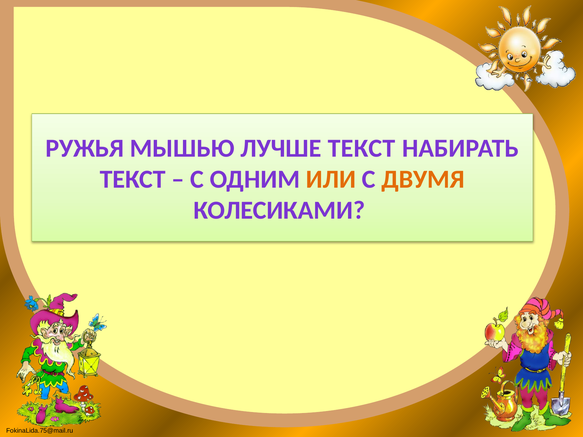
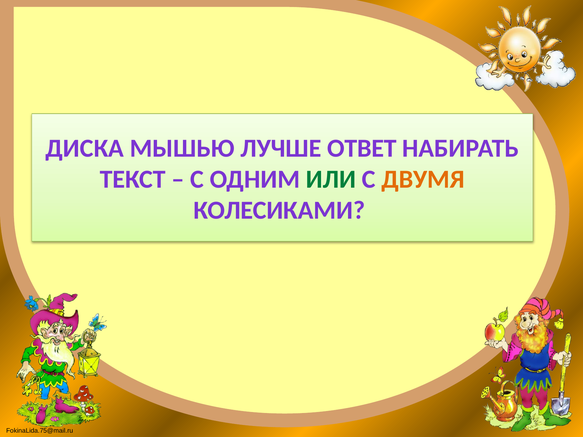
РУЖЬЯ: РУЖЬЯ -> ДИСКА
ЛУЧШЕ ТЕКСТ: ТЕКСТ -> ОТВЕТ
ИЛИ colour: orange -> green
